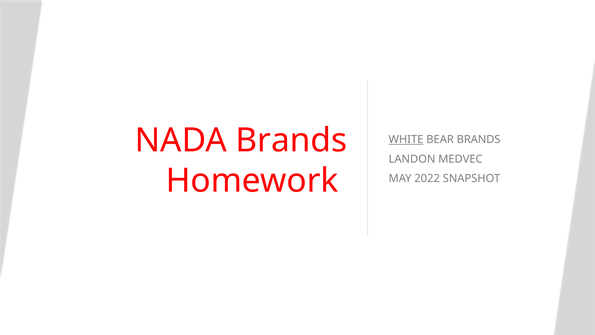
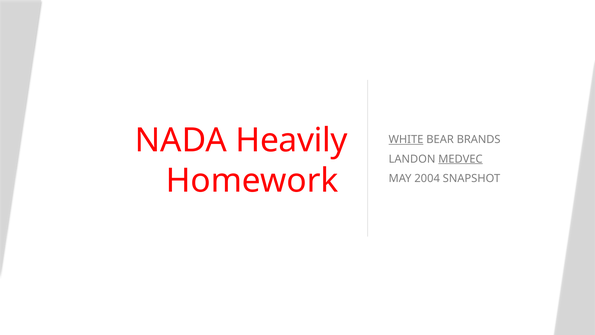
NADA Brands: Brands -> Heavily
MEDVEC underline: none -> present
2022: 2022 -> 2004
